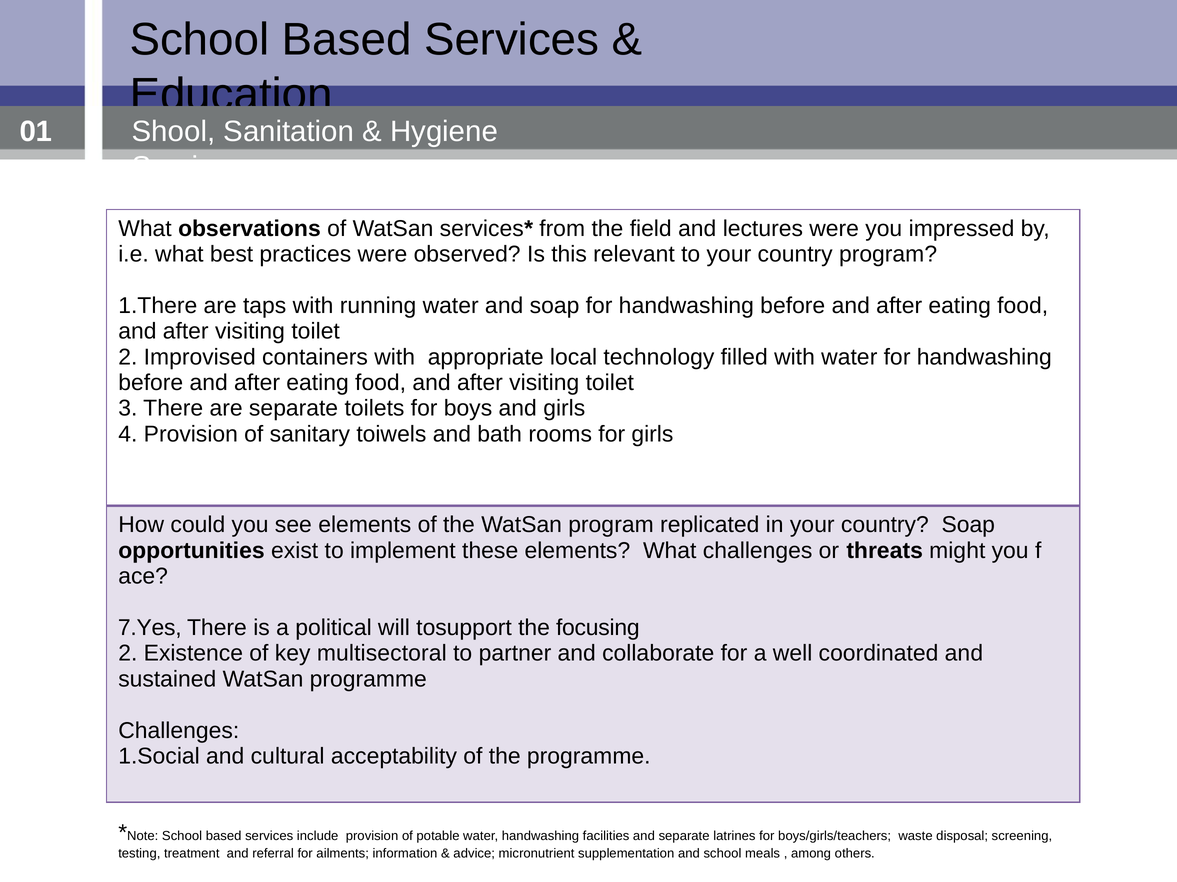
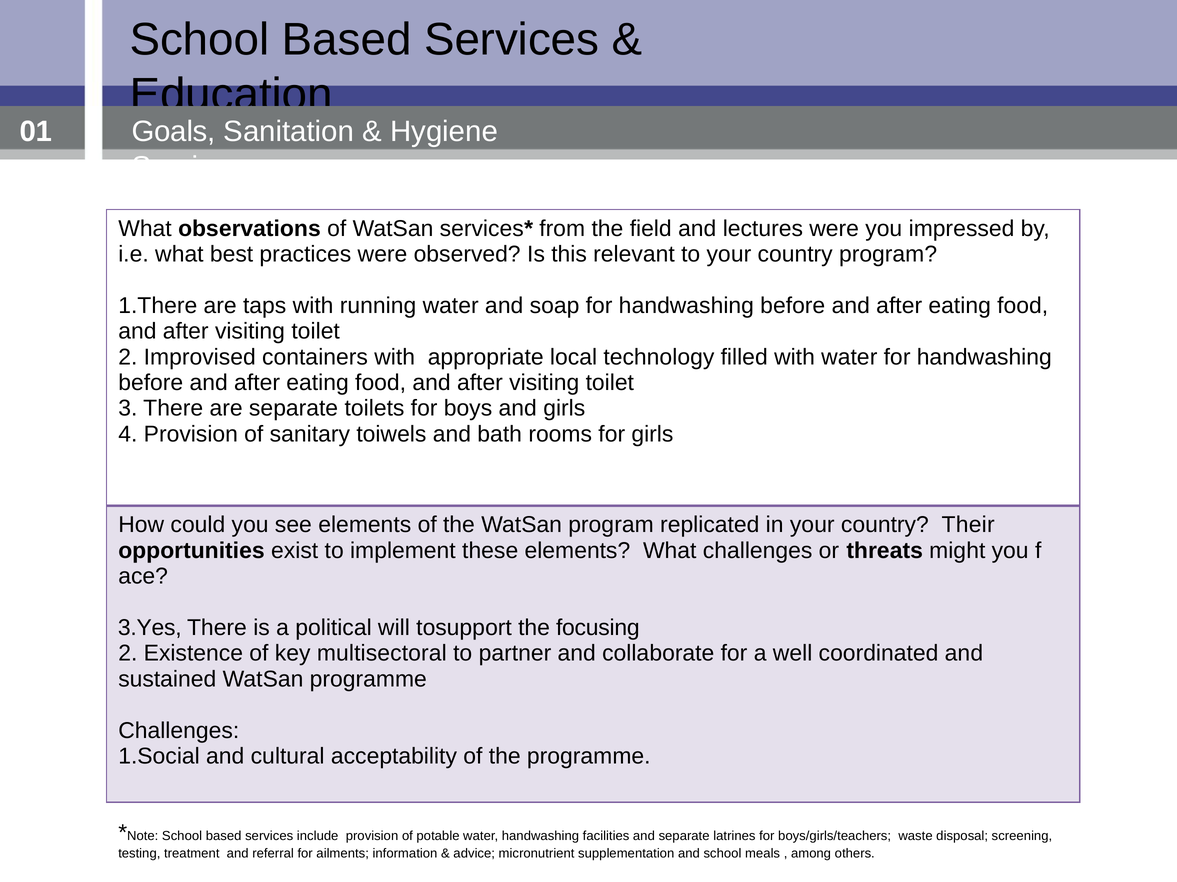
Shool: Shool -> Goals
country Soap: Soap -> Their
7.Yes: 7.Yes -> 3.Yes
